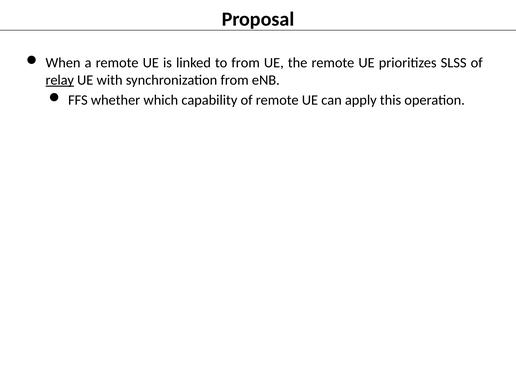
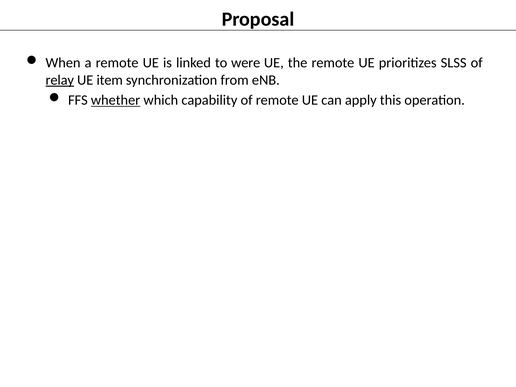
to from: from -> were
with: with -> item
whether underline: none -> present
